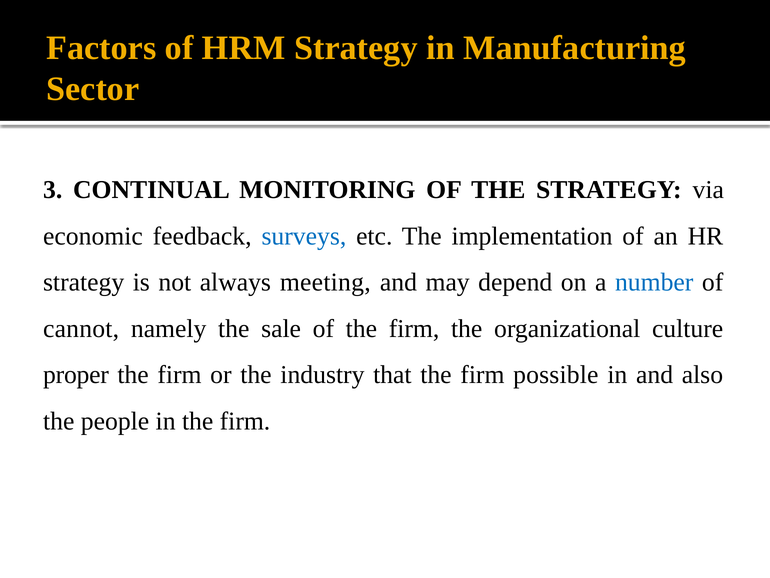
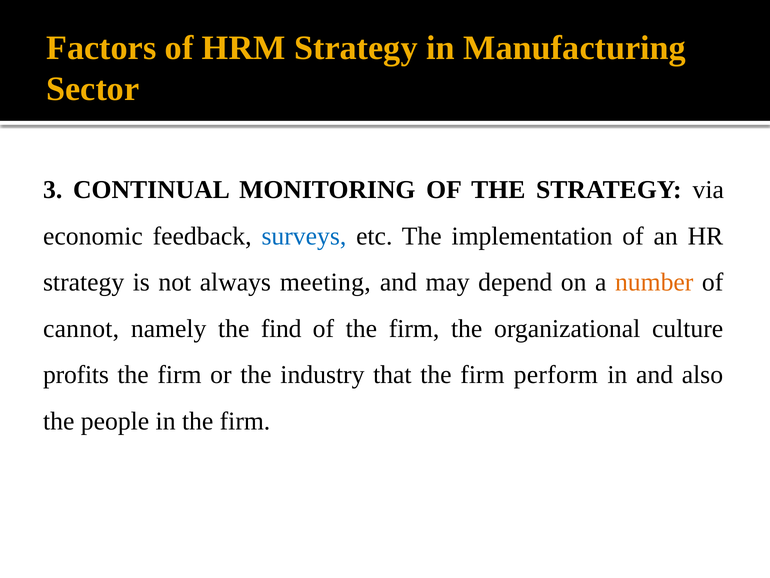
number colour: blue -> orange
sale: sale -> find
proper: proper -> profits
possible: possible -> perform
